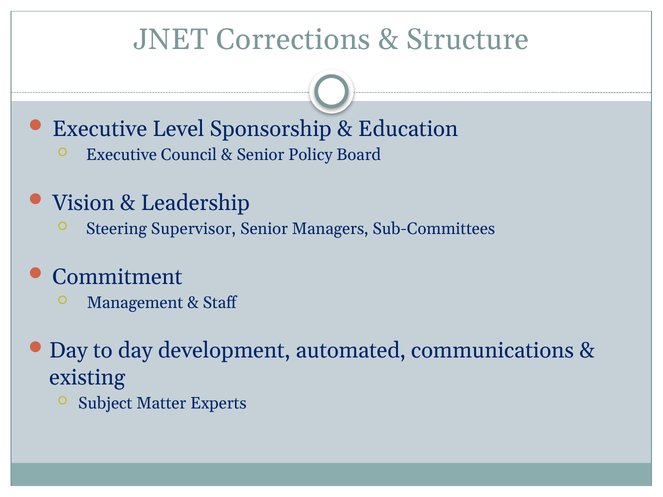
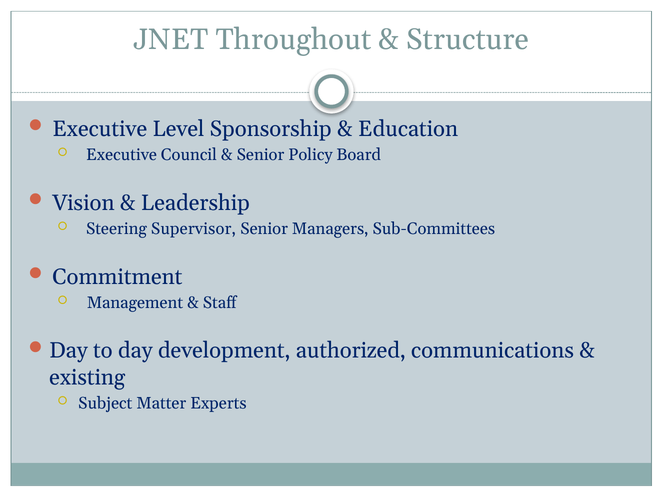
Corrections: Corrections -> Throughout
automated: automated -> authorized
